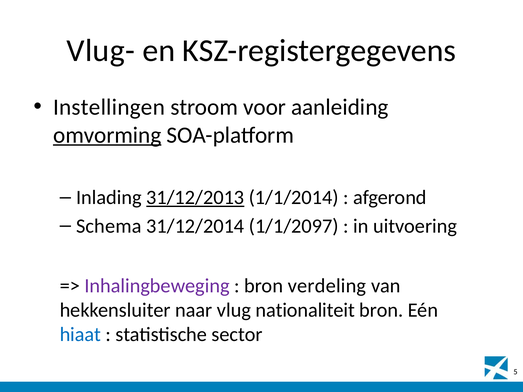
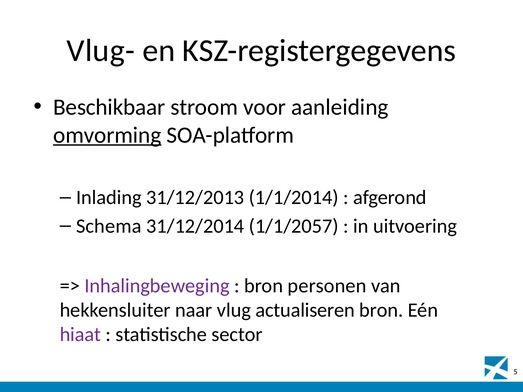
Instellingen: Instellingen -> Beschikbaar
31/12/2013 underline: present -> none
1/1/2097: 1/1/2097 -> 1/1/2057
verdeling: verdeling -> personen
nationaliteit: nationaliteit -> actualiseren
hiaat colour: blue -> purple
